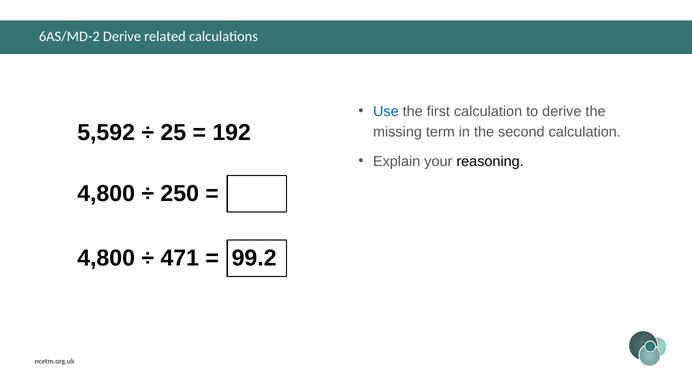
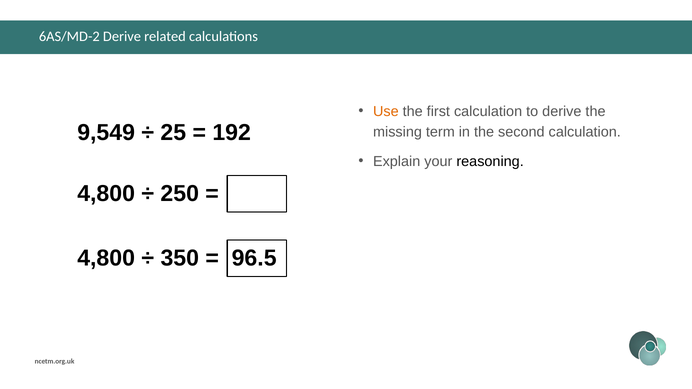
Use colour: blue -> orange
5,592: 5,592 -> 9,549
471: 471 -> 350
99.2: 99.2 -> 96.5
